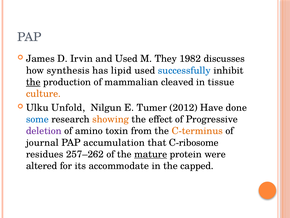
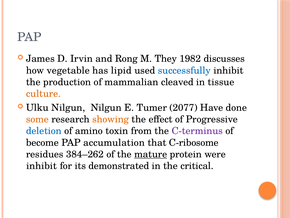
and Used: Used -> Rong
synthesis: synthesis -> vegetable
the at (33, 82) underline: present -> none
Ulku Unfold: Unfold -> Nilgun
2012: 2012 -> 2077
some colour: blue -> orange
deletion colour: purple -> blue
C-terminus colour: orange -> purple
journal: journal -> become
257–262: 257–262 -> 384–262
altered at (42, 165): altered -> inhibit
accommodate: accommodate -> demonstrated
capped: capped -> critical
